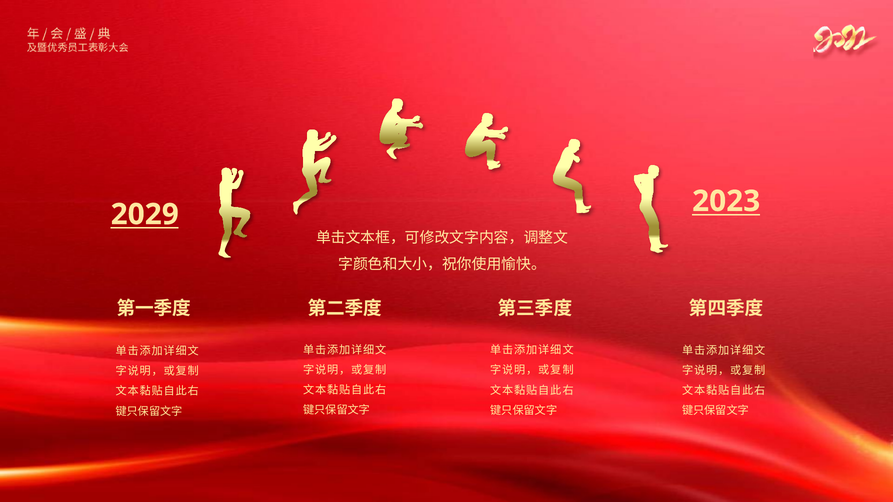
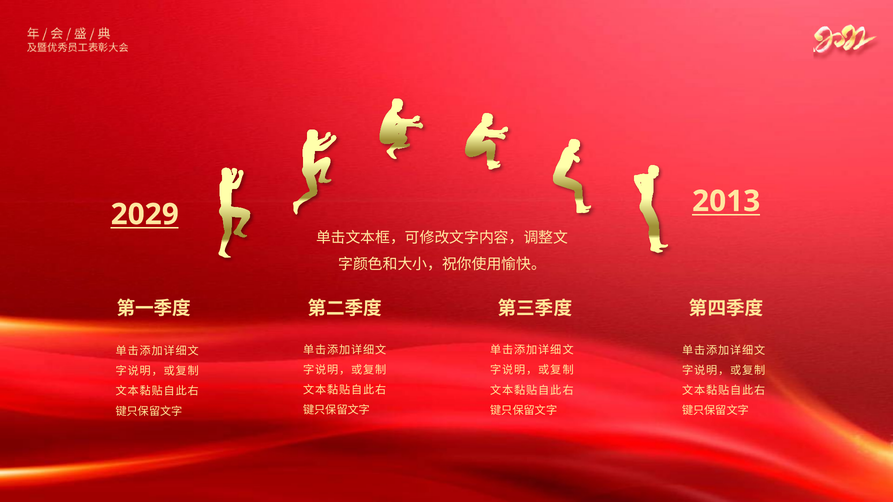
2023: 2023 -> 2013
